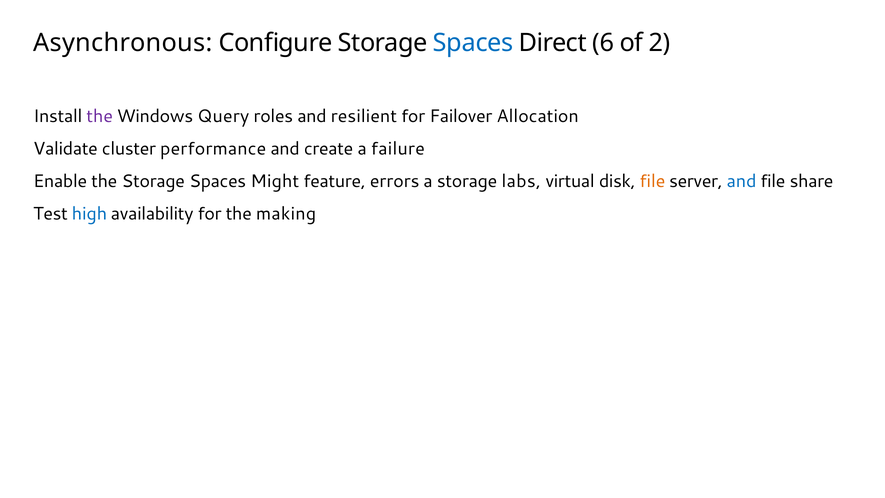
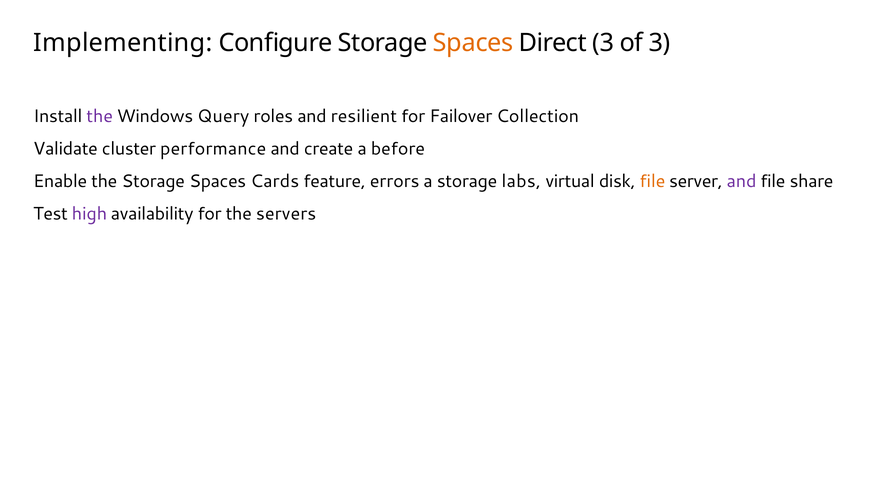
Asynchronous: Asynchronous -> Implementing
Spaces at (473, 43) colour: blue -> orange
Direct 6: 6 -> 3
of 2: 2 -> 3
Allocation: Allocation -> Collection
failure: failure -> before
Might: Might -> Cards
and at (742, 181) colour: blue -> purple
high colour: blue -> purple
making: making -> servers
